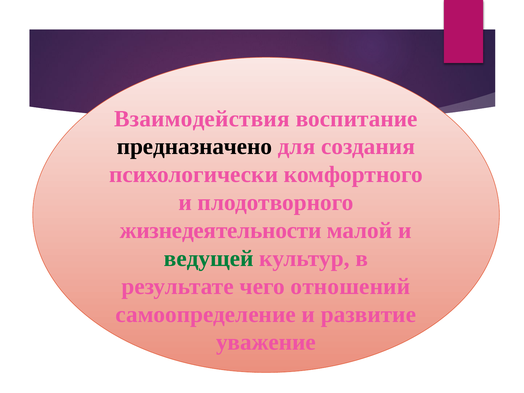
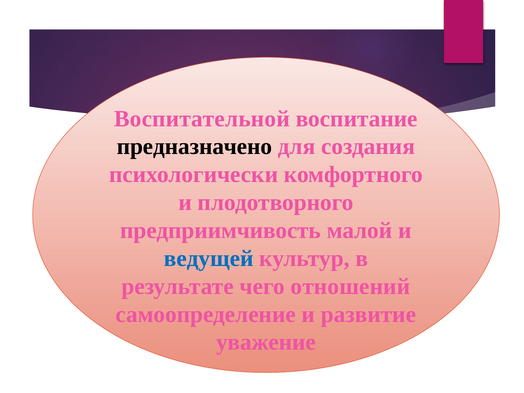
Взаимодействия: Взаимодействия -> Воспитательной
жизнедеятельности: жизнедеятельности -> предприимчивость
ведущей colour: green -> blue
